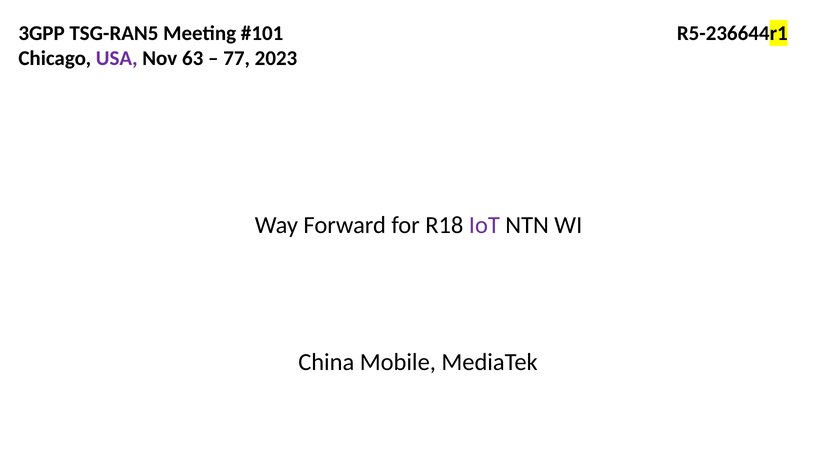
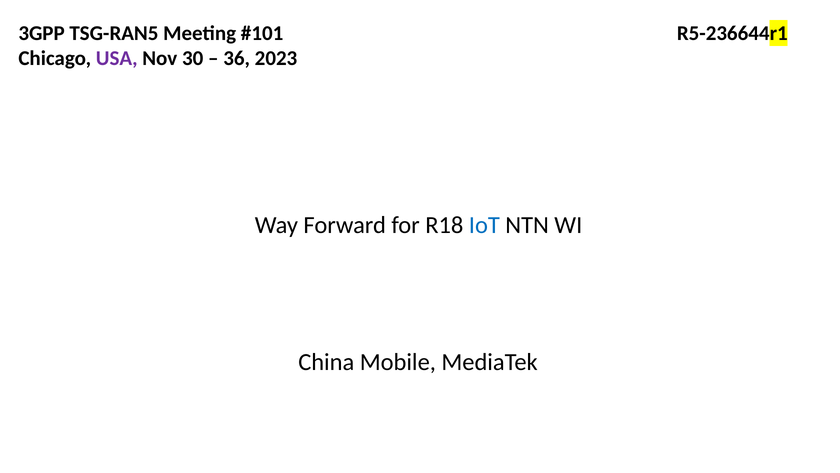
63: 63 -> 30
77: 77 -> 36
IoT colour: purple -> blue
